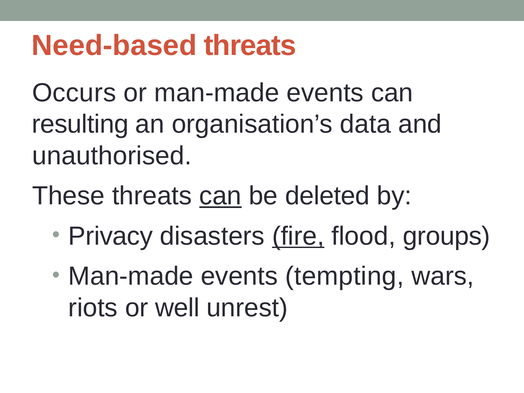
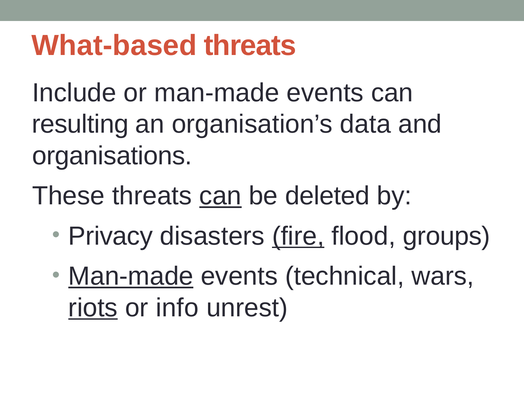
Need-based: Need-based -> What-based
Occurs: Occurs -> Include
unauthorised: unauthorised -> organisations
Man-made at (131, 276) underline: none -> present
tempting: tempting -> technical
riots underline: none -> present
well: well -> info
